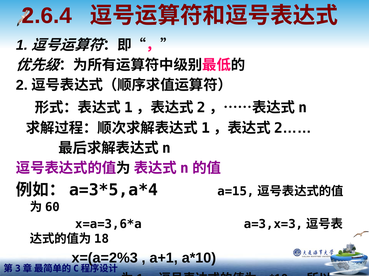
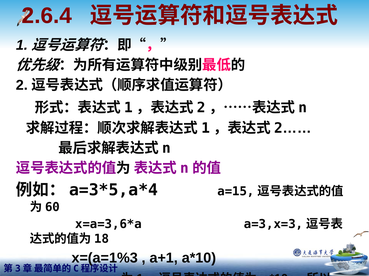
x=(a=2%3: x=(a=2%3 -> x=(a=1%3
